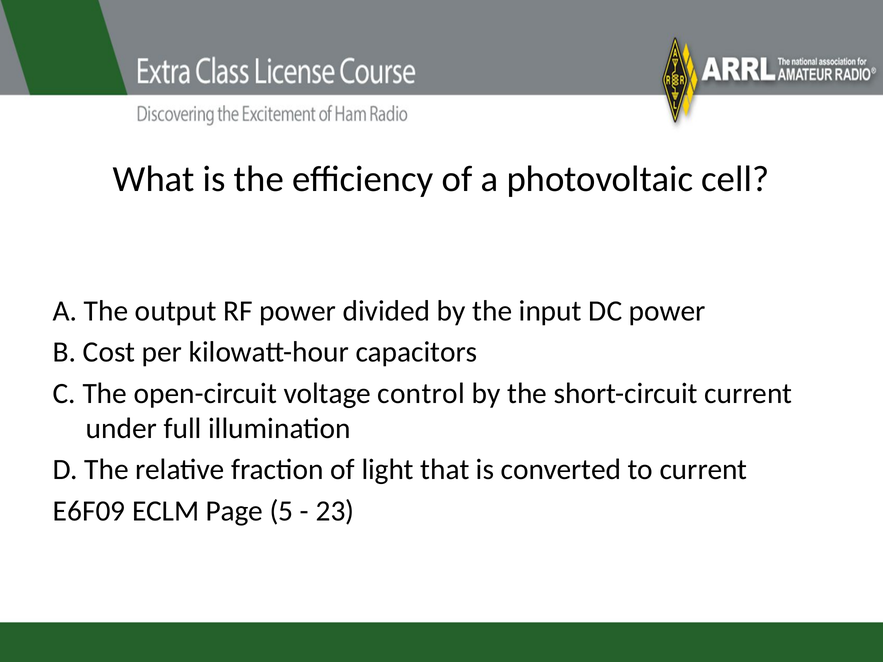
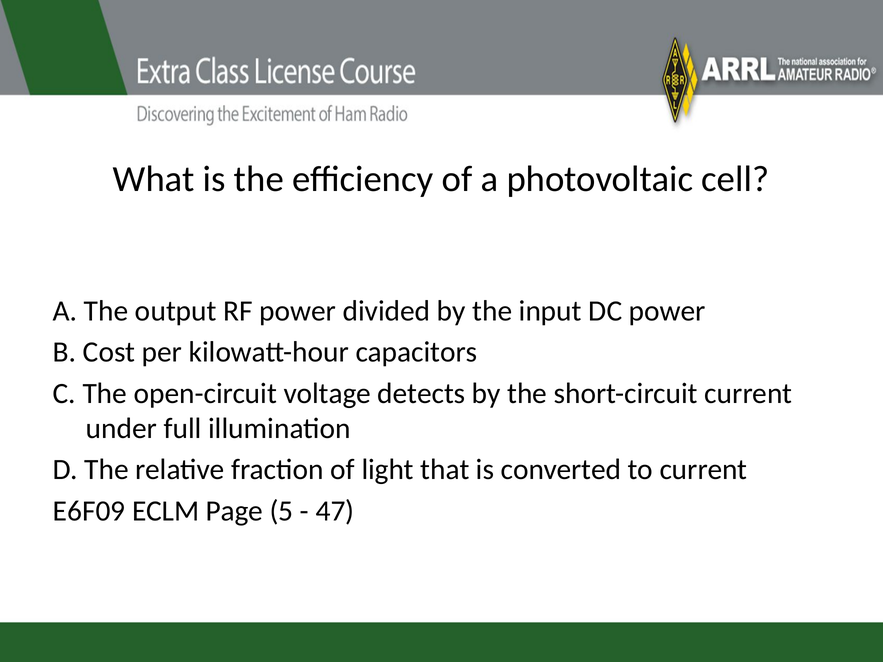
control: control -> detects
23: 23 -> 47
